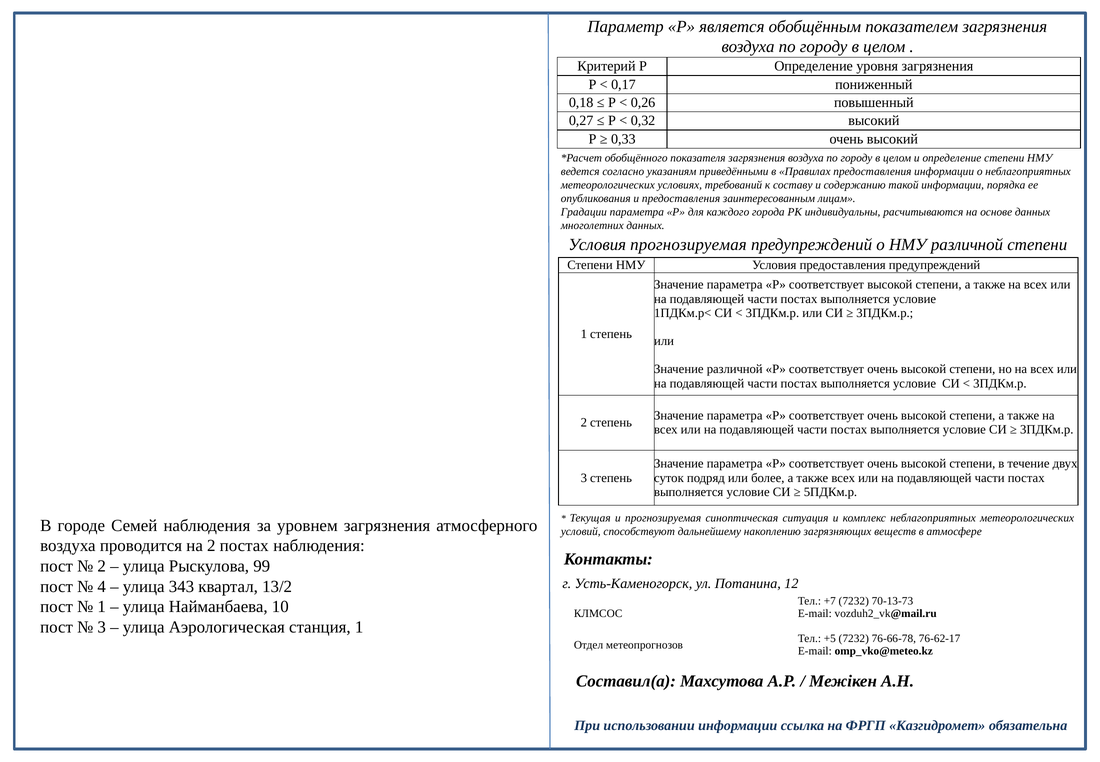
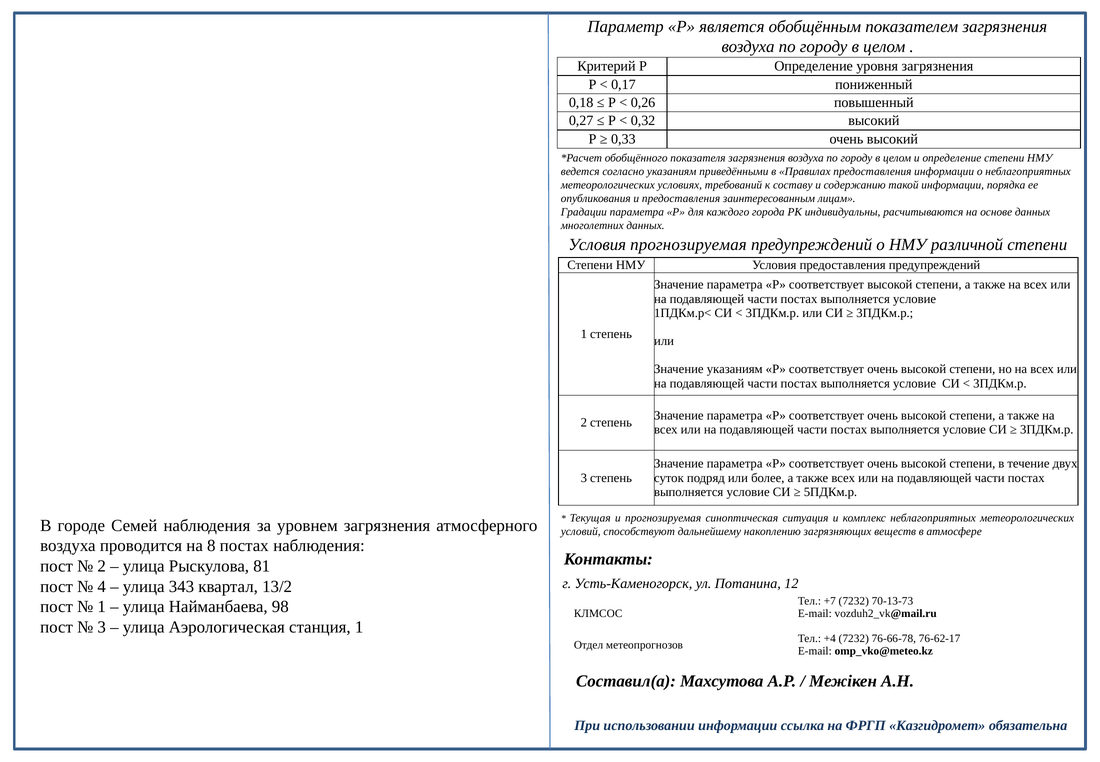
Значение различной: различной -> указаниям
на 2: 2 -> 8
99: 99 -> 81
10: 10 -> 98
+5: +5 -> +4
